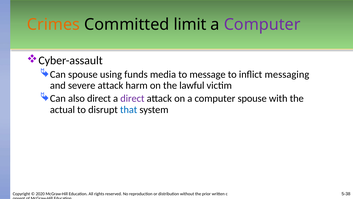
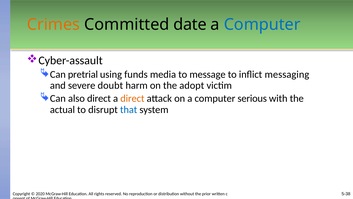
limit: limit -> date
Computer at (262, 24) colour: purple -> blue
Can spouse: spouse -> pretrial
severe attack: attack -> doubt
lawful: lawful -> adopt
direct at (132, 98) colour: purple -> orange
computer spouse: spouse -> serious
